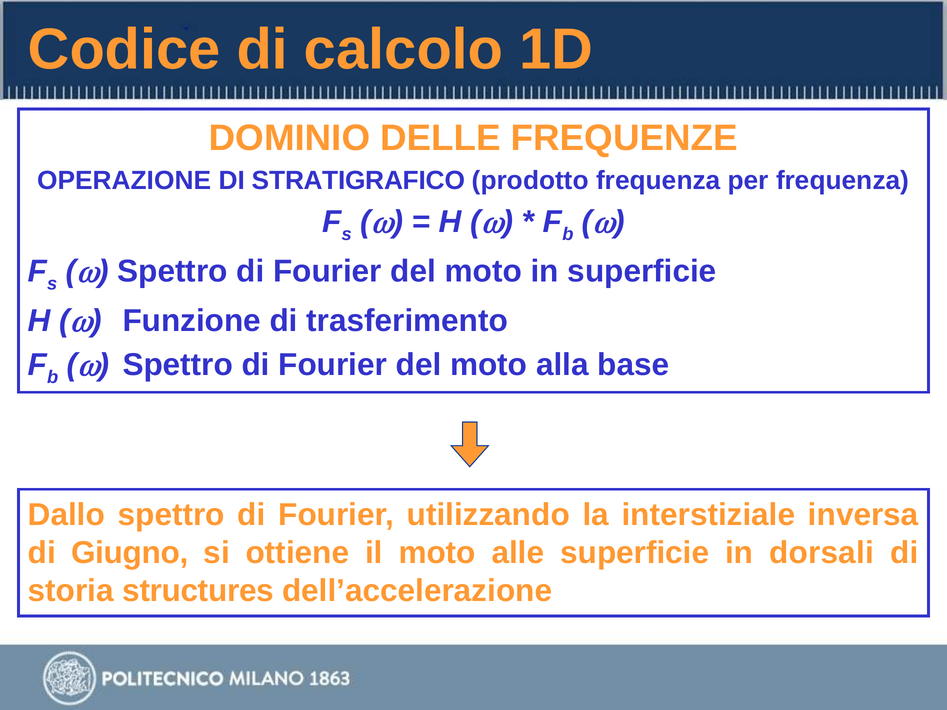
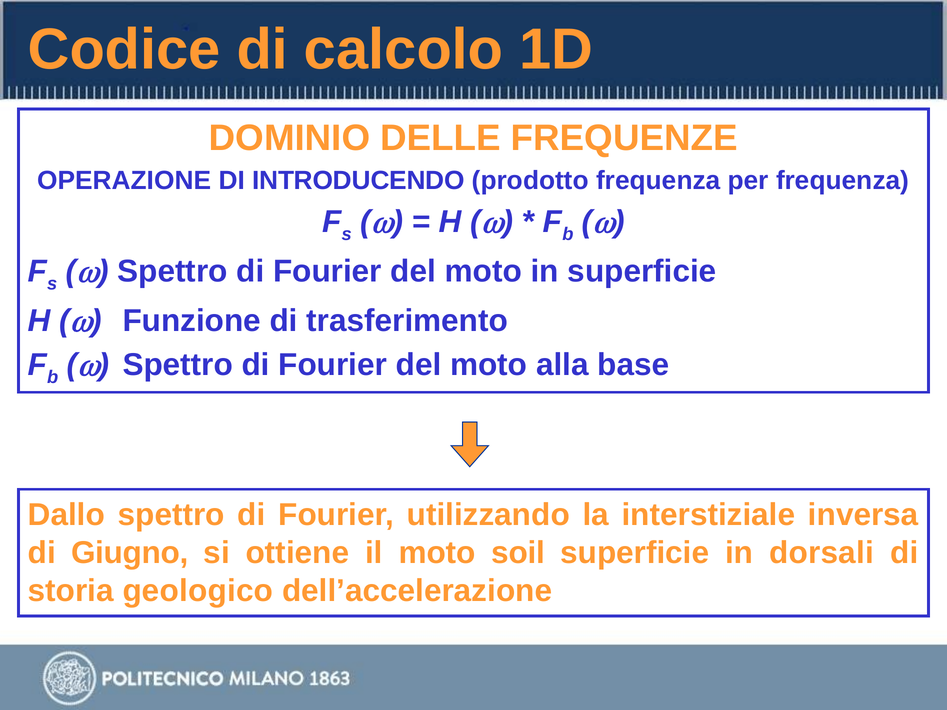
STRATIGRAFICO: STRATIGRAFICO -> INTRODUCENDO
alle: alle -> soil
structures: structures -> geologico
